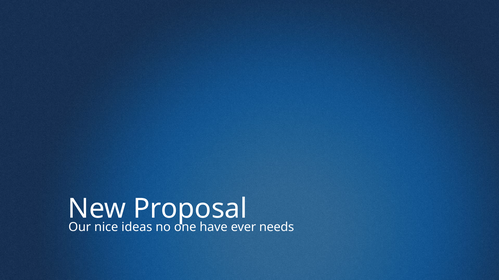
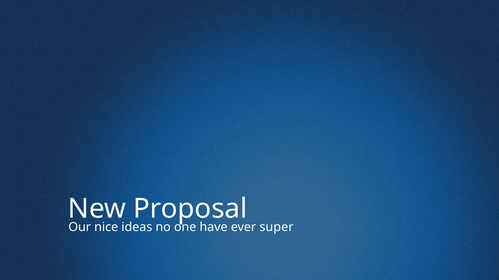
needs: needs -> super
